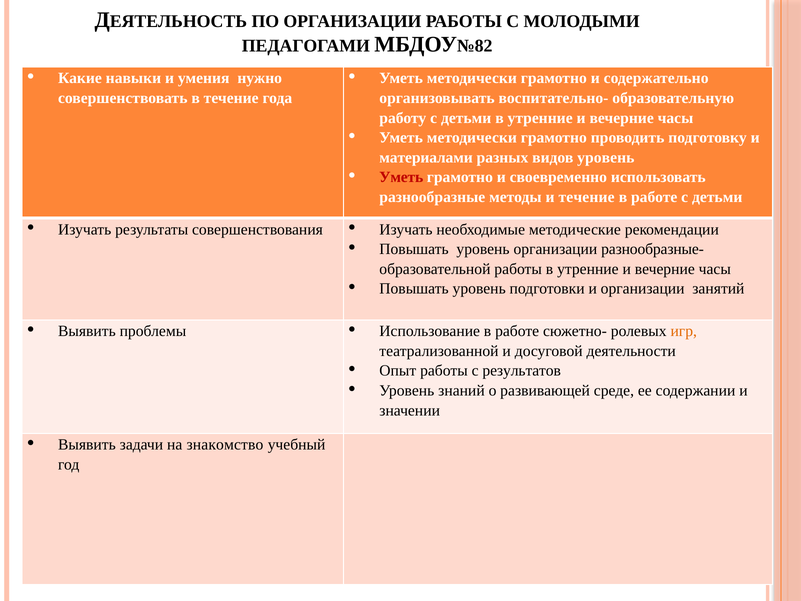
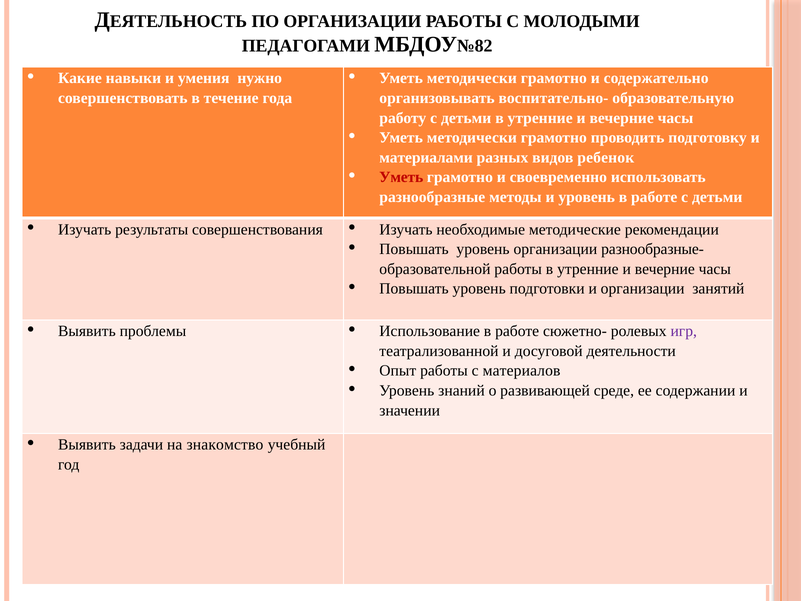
видов уровень: уровень -> ребенок
и течение: течение -> уровень
игр colour: orange -> purple
результатов: результатов -> материалов
